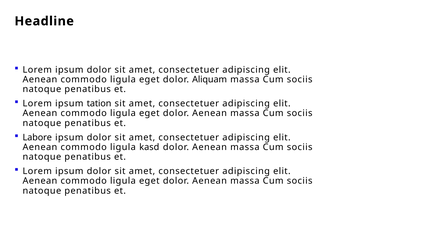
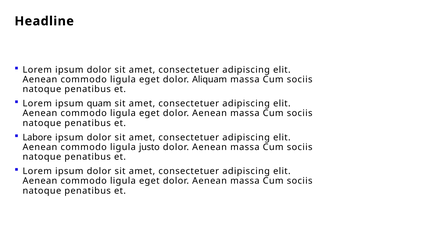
tation: tation -> quam
kasd: kasd -> justo
